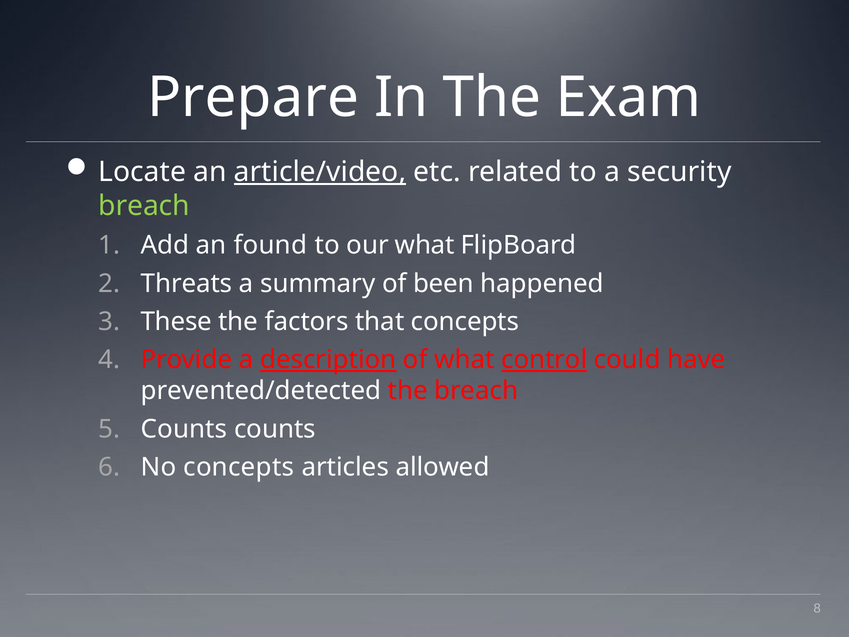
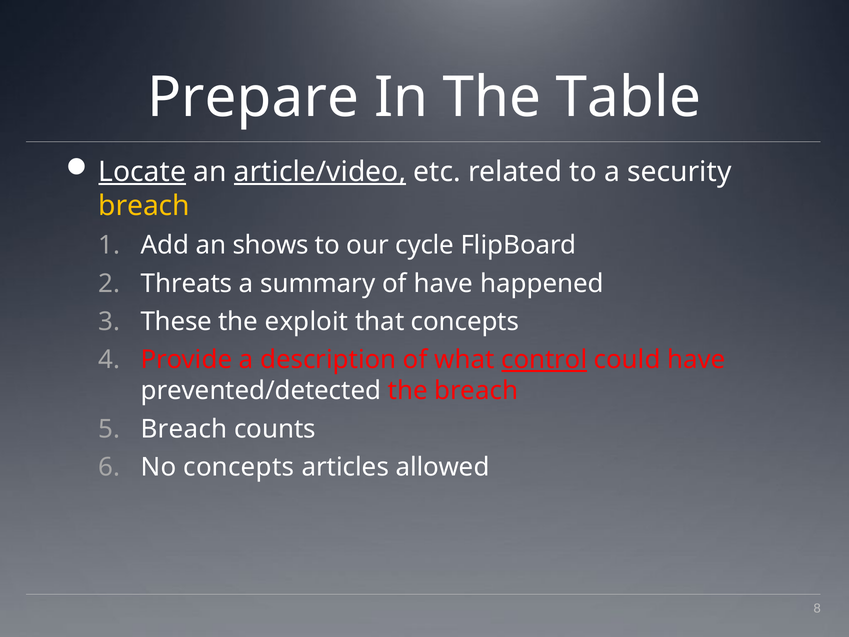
Exam: Exam -> Table
Locate underline: none -> present
breach at (144, 206) colour: light green -> yellow
found: found -> shows
our what: what -> cycle
of been: been -> have
factors: factors -> exploit
description underline: present -> none
Counts at (184, 429): Counts -> Breach
